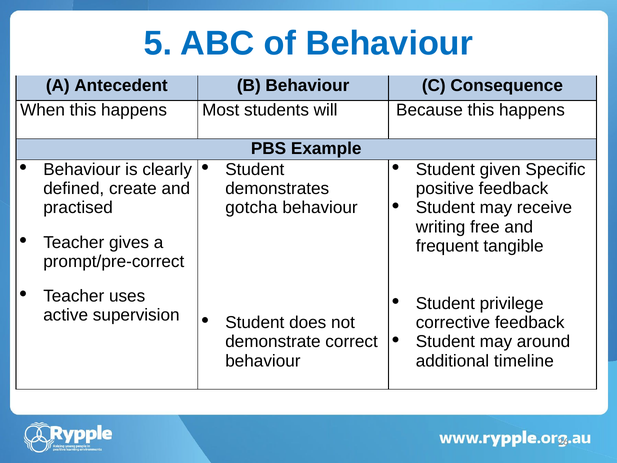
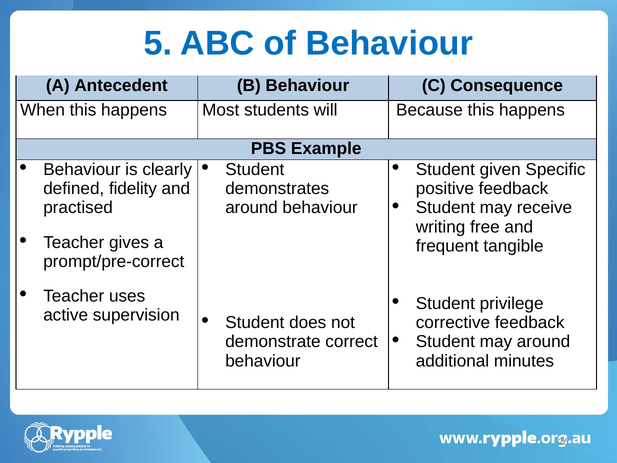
create: create -> fidelity
gotcha at (251, 208): gotcha -> around
timeline: timeline -> minutes
